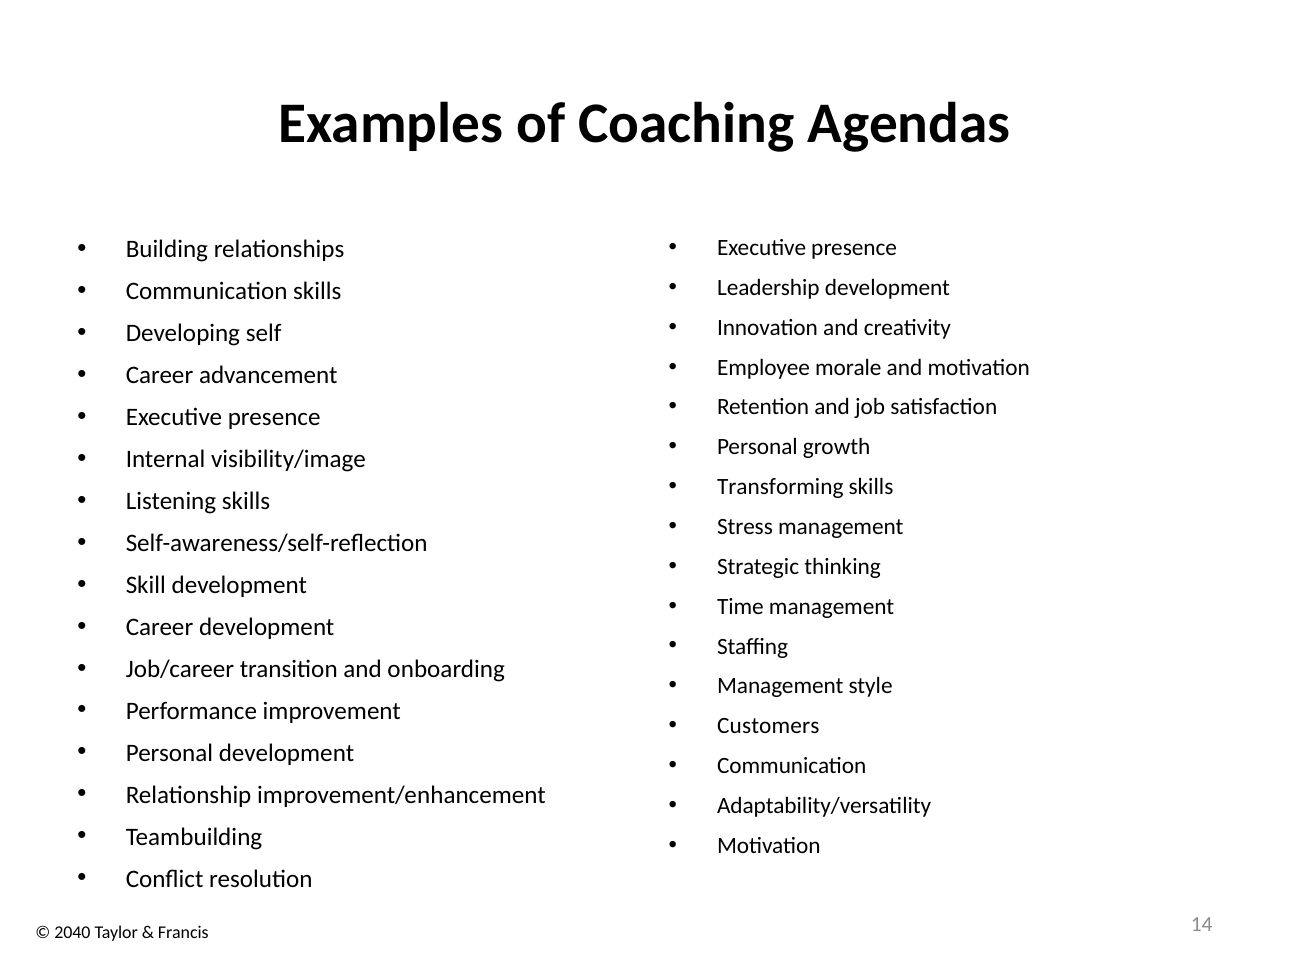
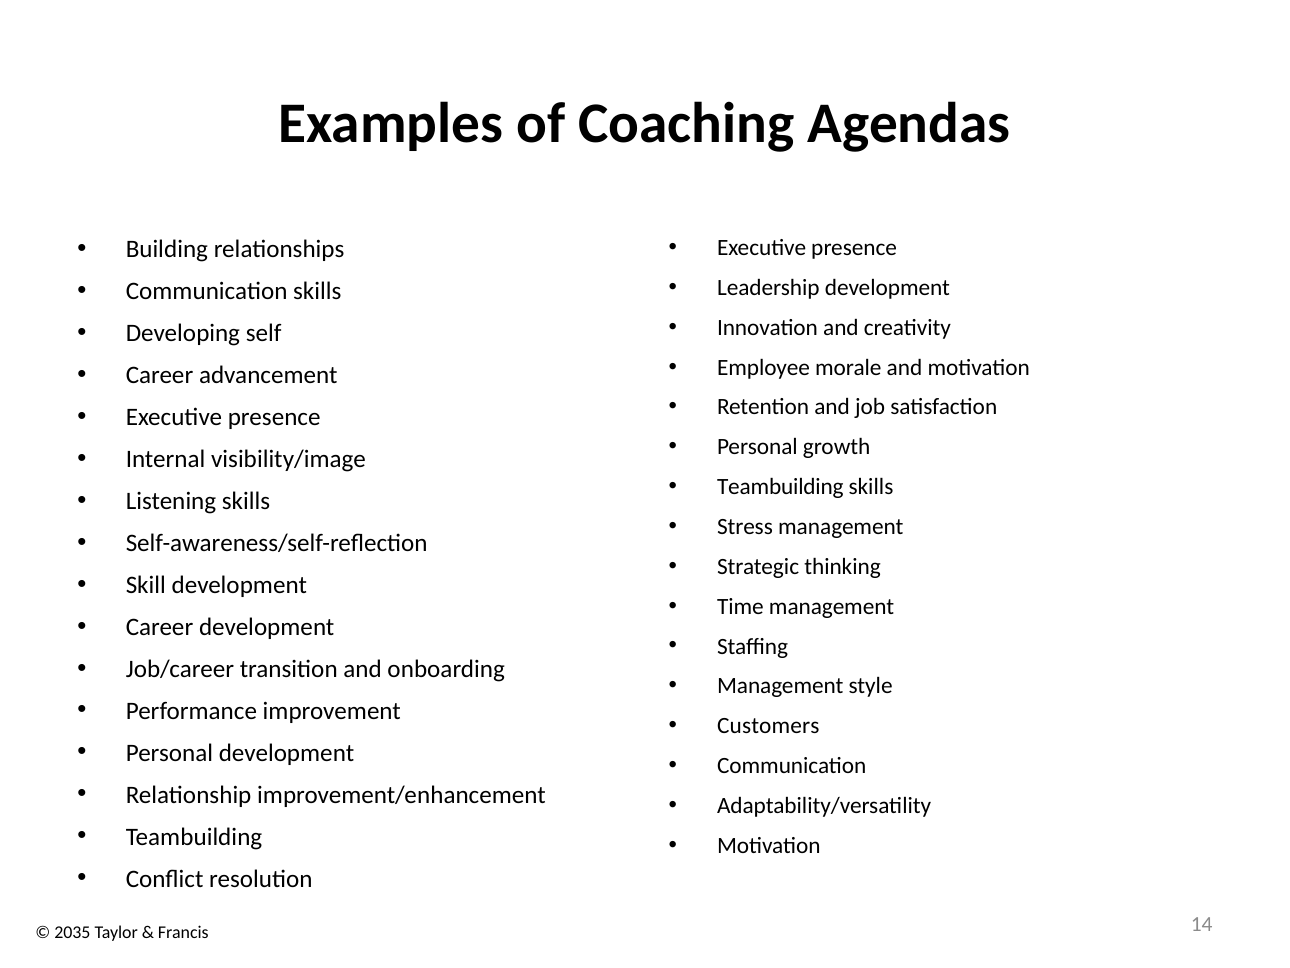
Transforming at (780, 487): Transforming -> Teambuilding
2040: 2040 -> 2035
